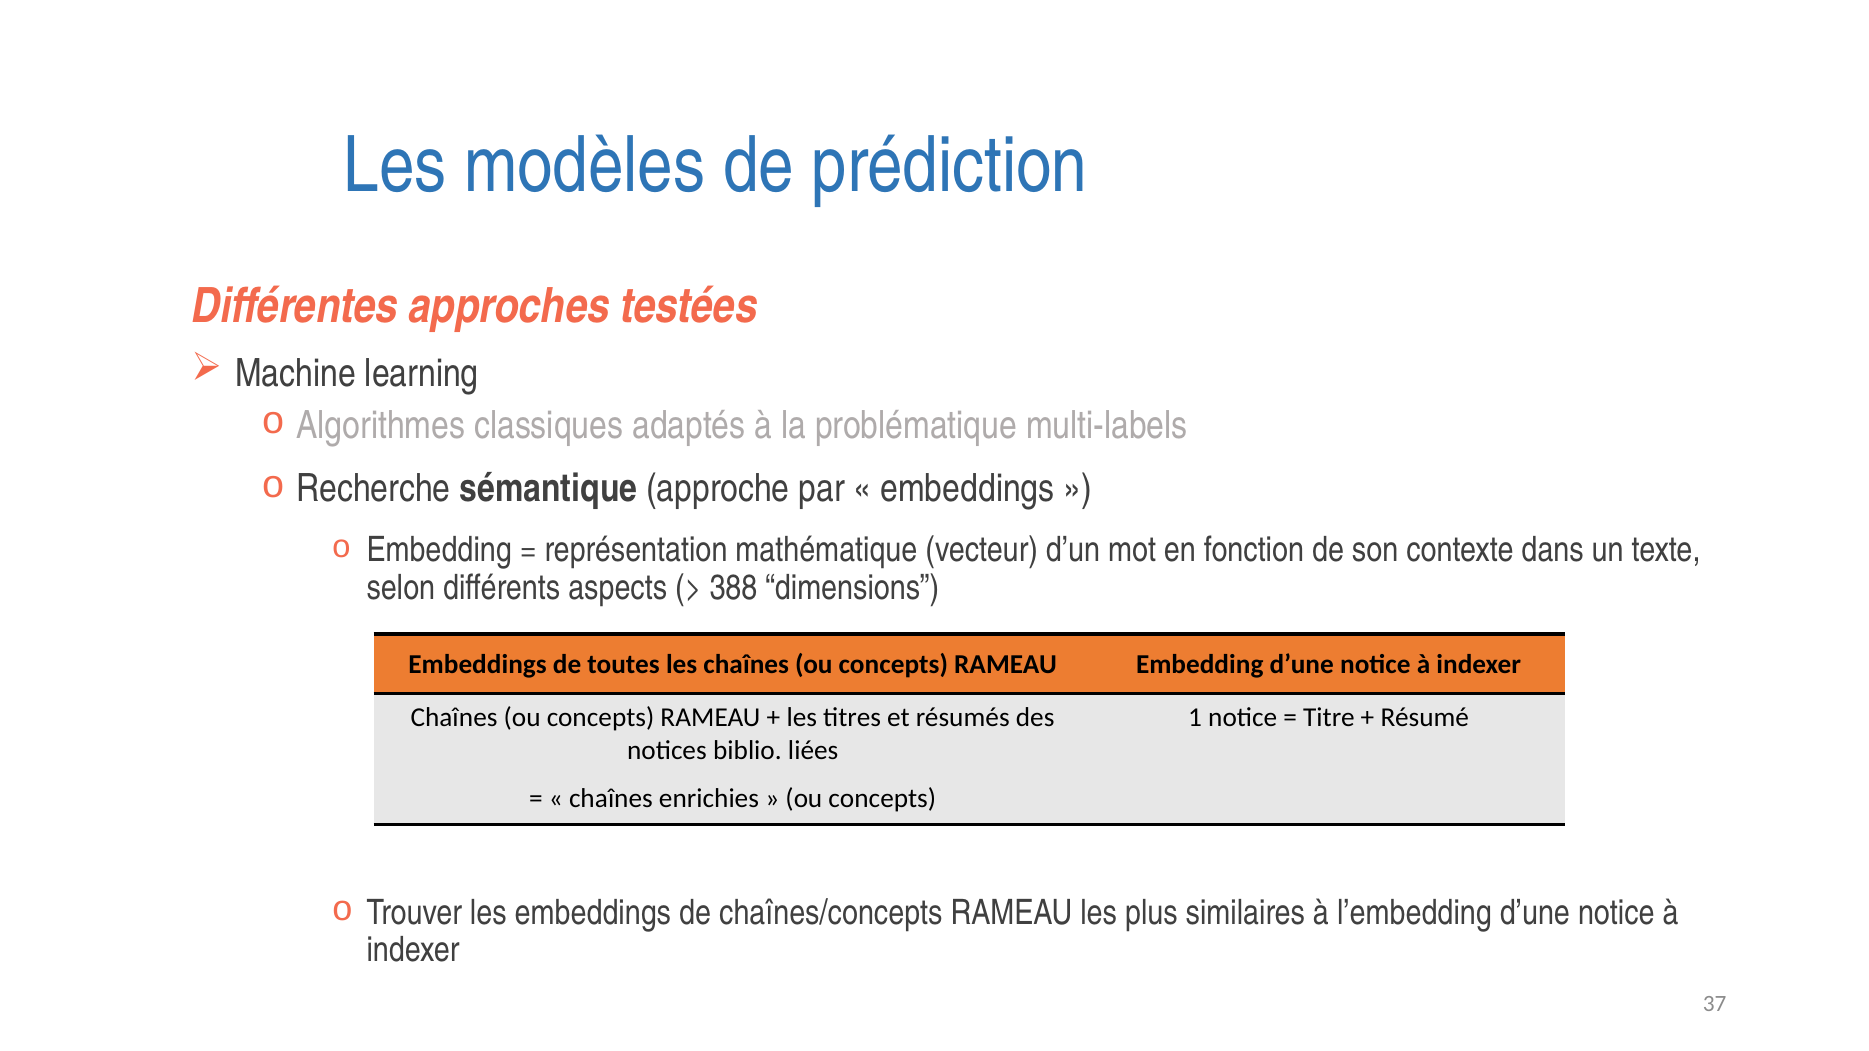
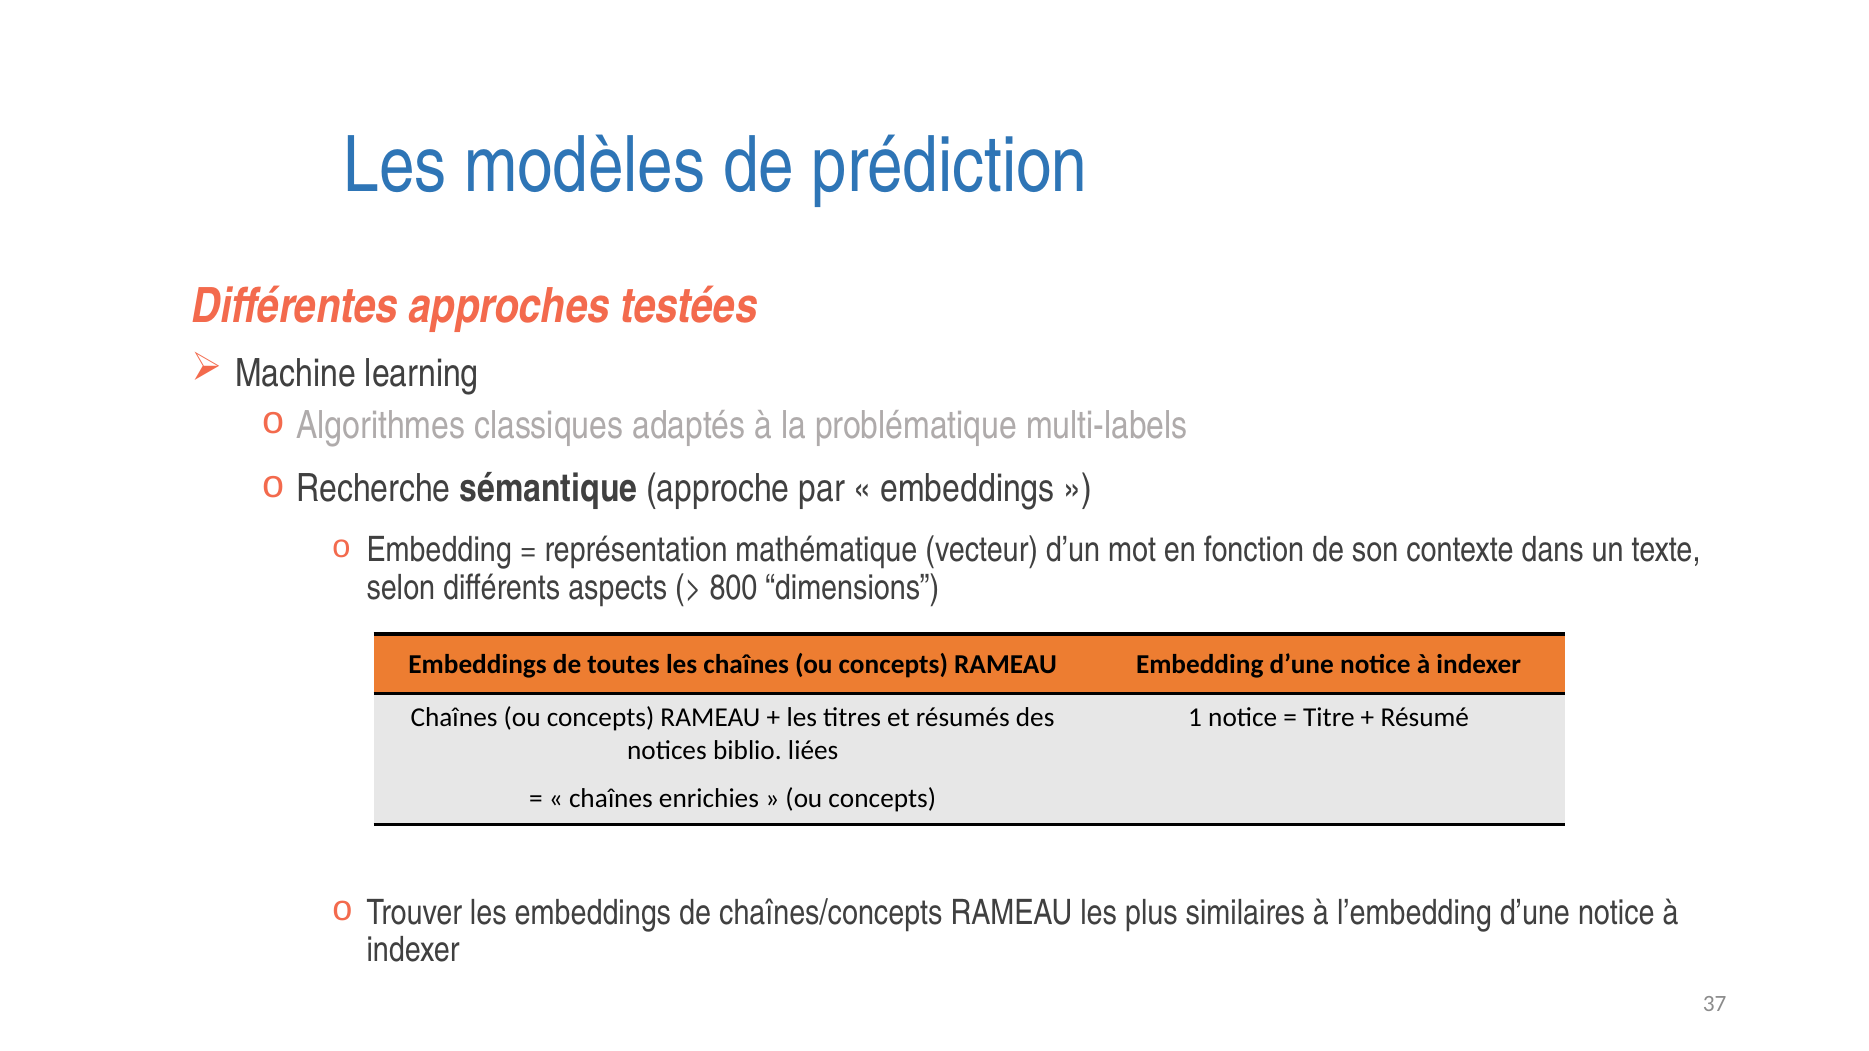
388: 388 -> 800
